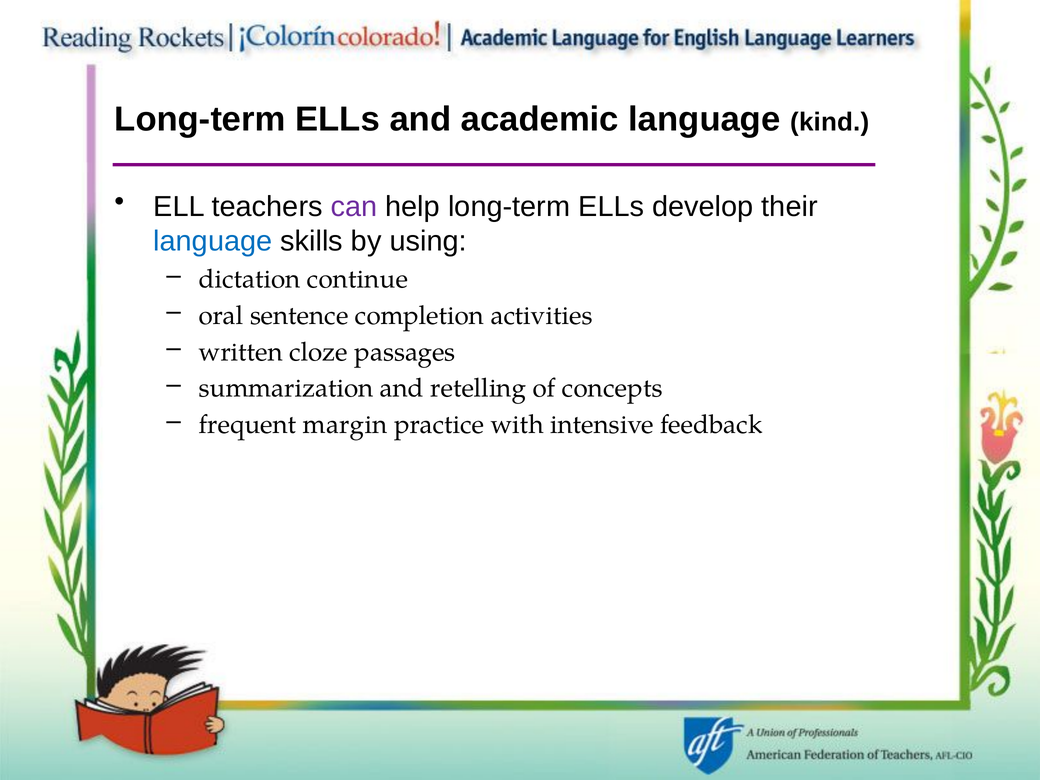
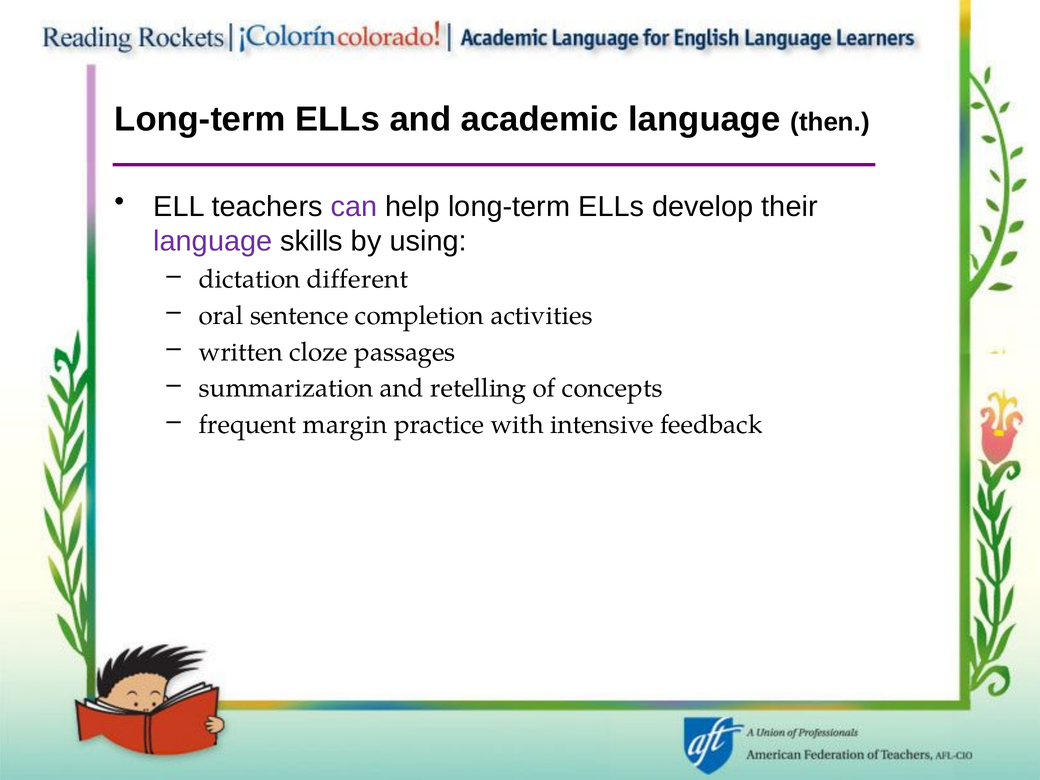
kind: kind -> then
language at (213, 241) colour: blue -> purple
continue: continue -> different
